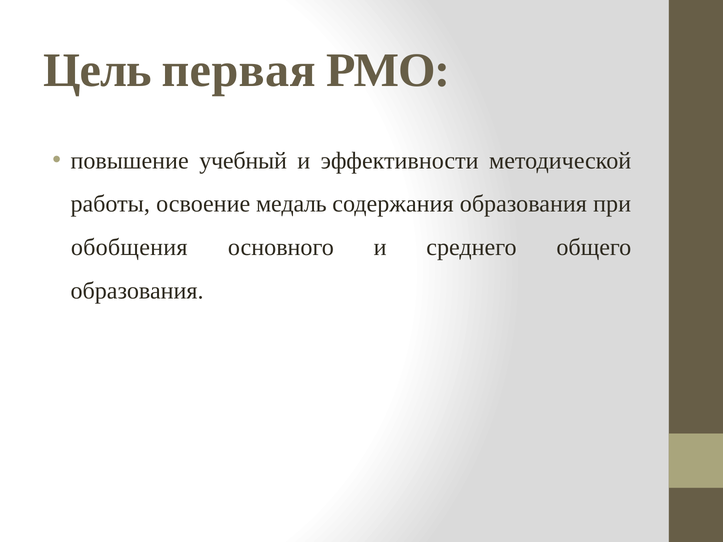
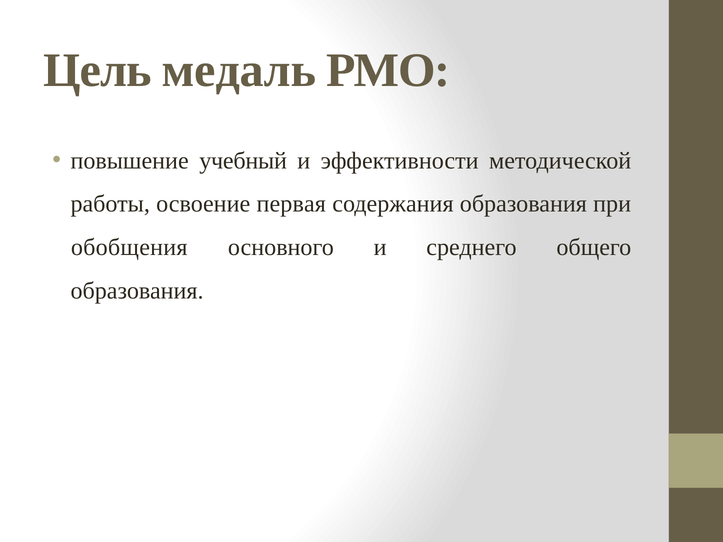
первая: первая -> медаль
медаль: медаль -> первая
